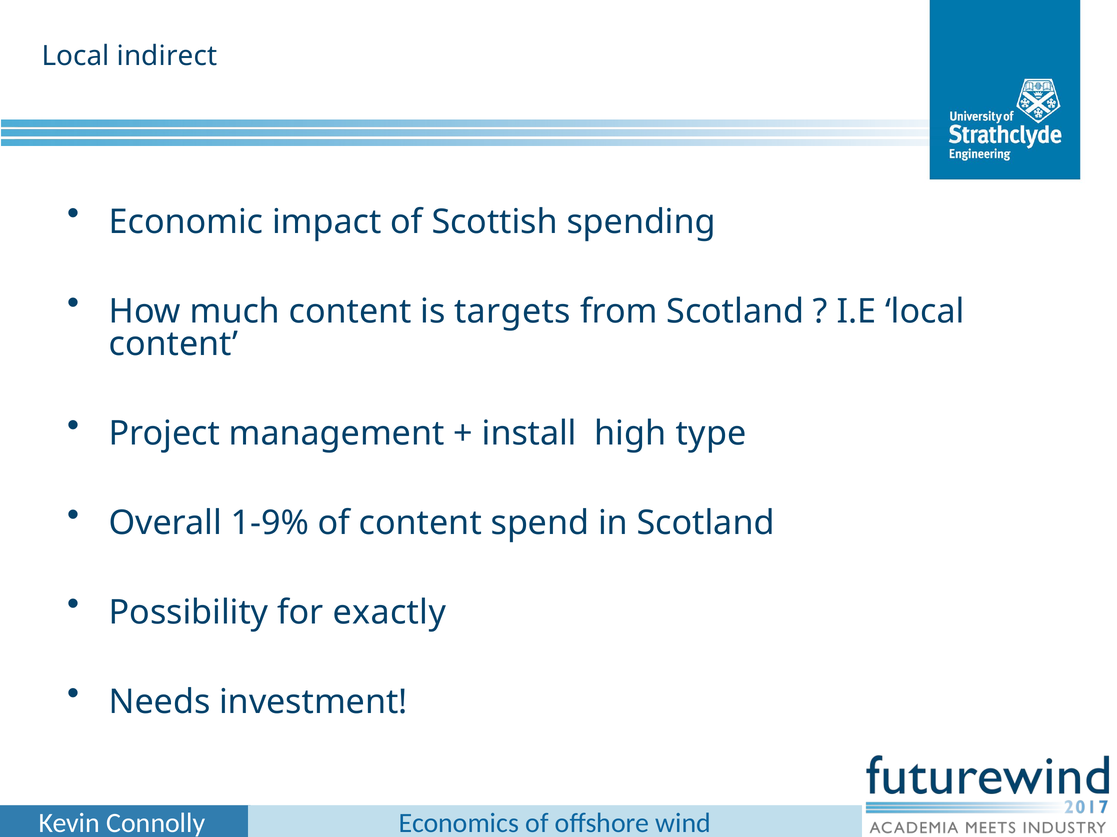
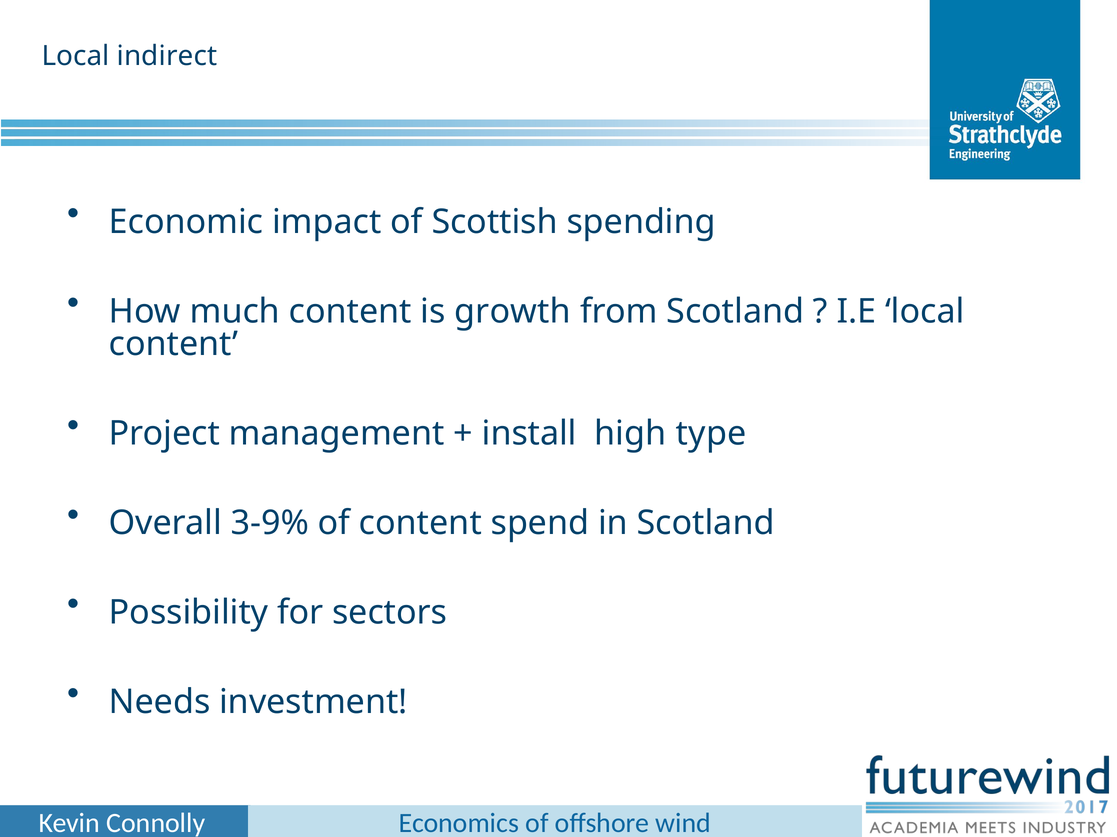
targets: targets -> growth
1-9%: 1-9% -> 3-9%
exactly: exactly -> sectors
